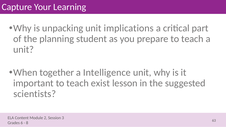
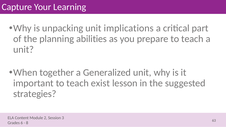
student: student -> abilities
Intelligence: Intelligence -> Generalized
scientists: scientists -> strategies
